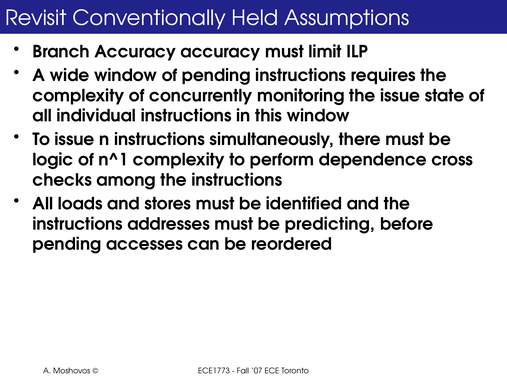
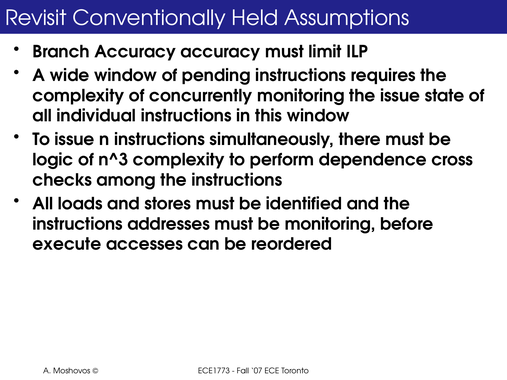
n^1: n^1 -> n^3
be predicting: predicting -> monitoring
pending at (67, 245): pending -> execute
